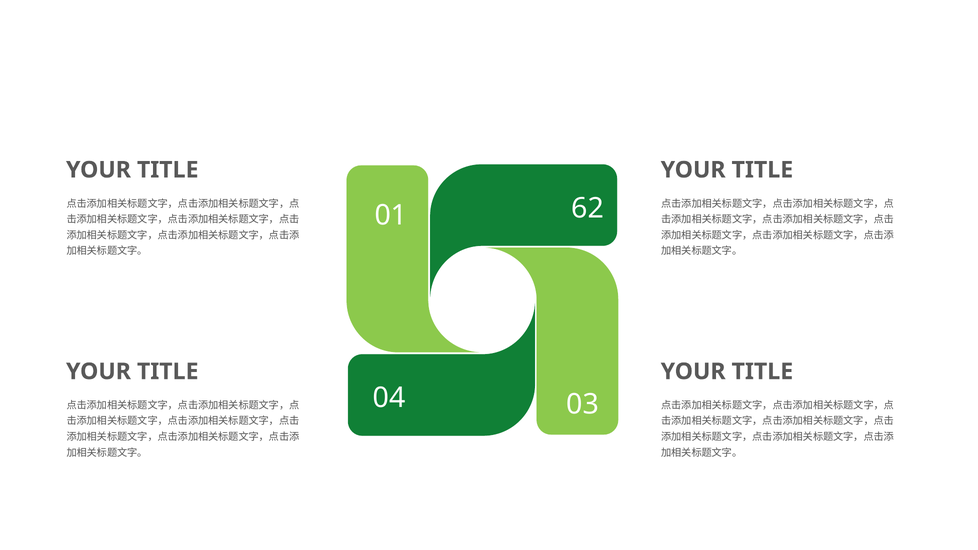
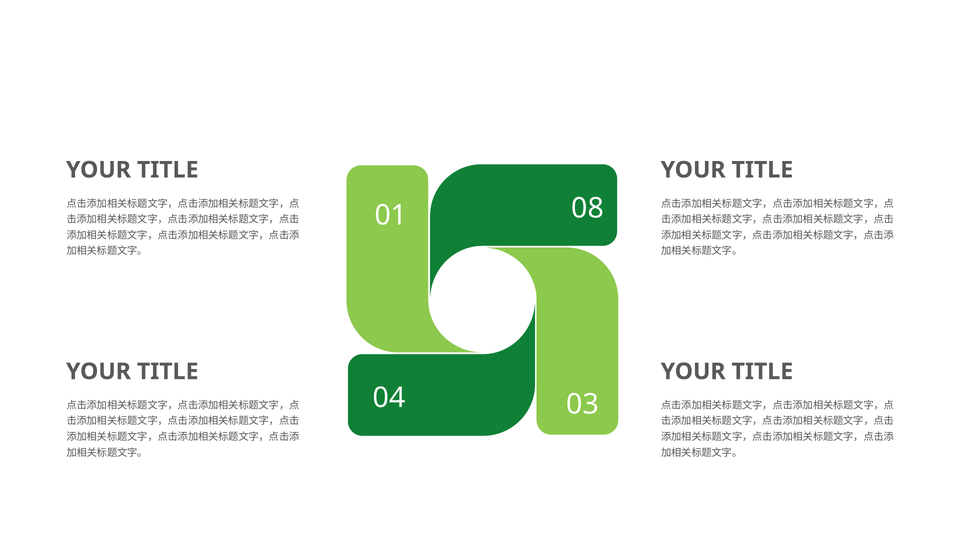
62: 62 -> 08
